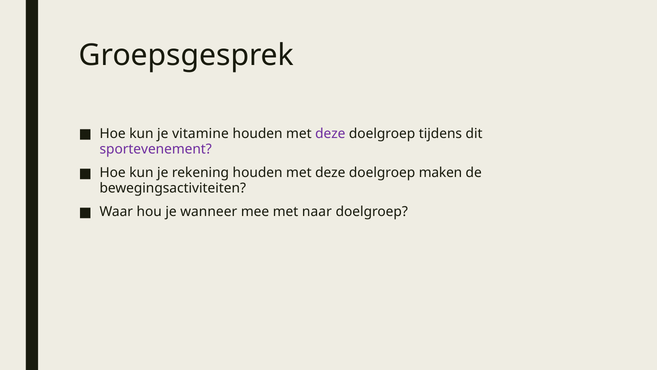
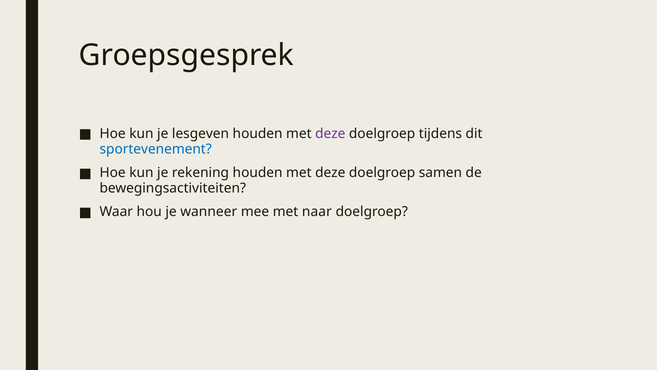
vitamine: vitamine -> lesgeven
sportevenement colour: purple -> blue
maken: maken -> samen
